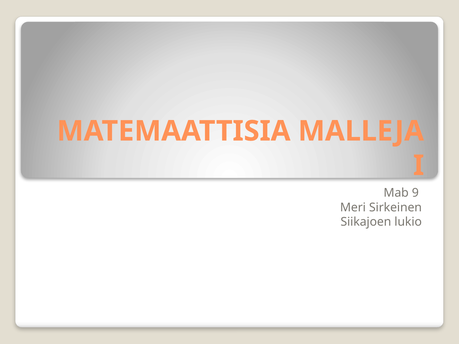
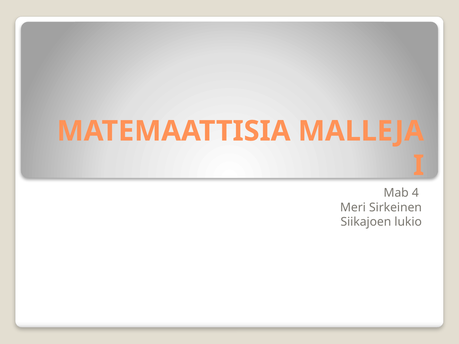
9: 9 -> 4
